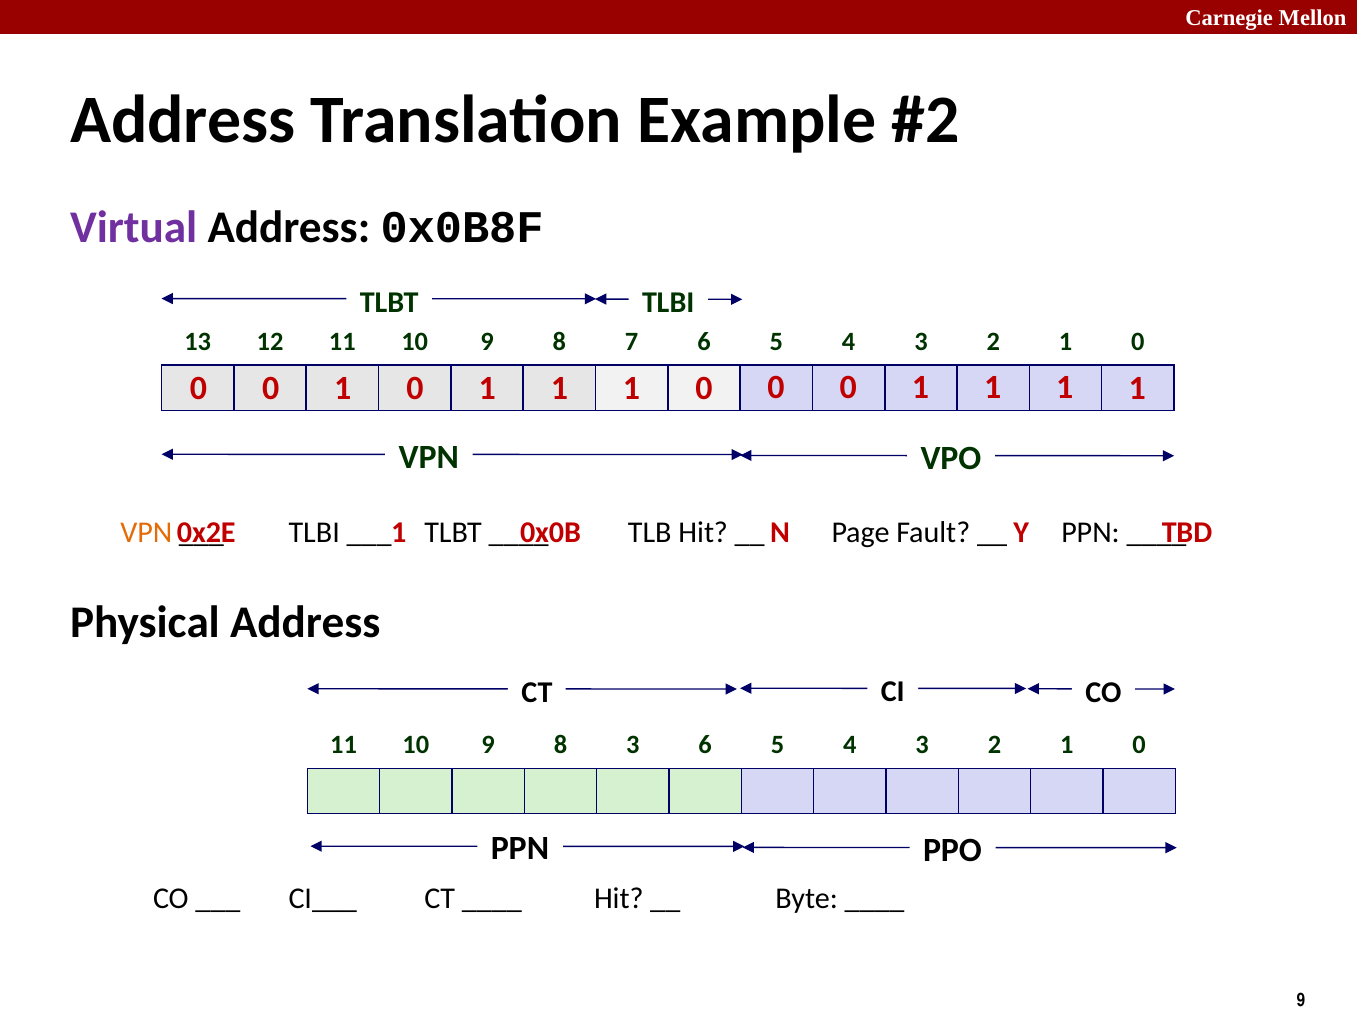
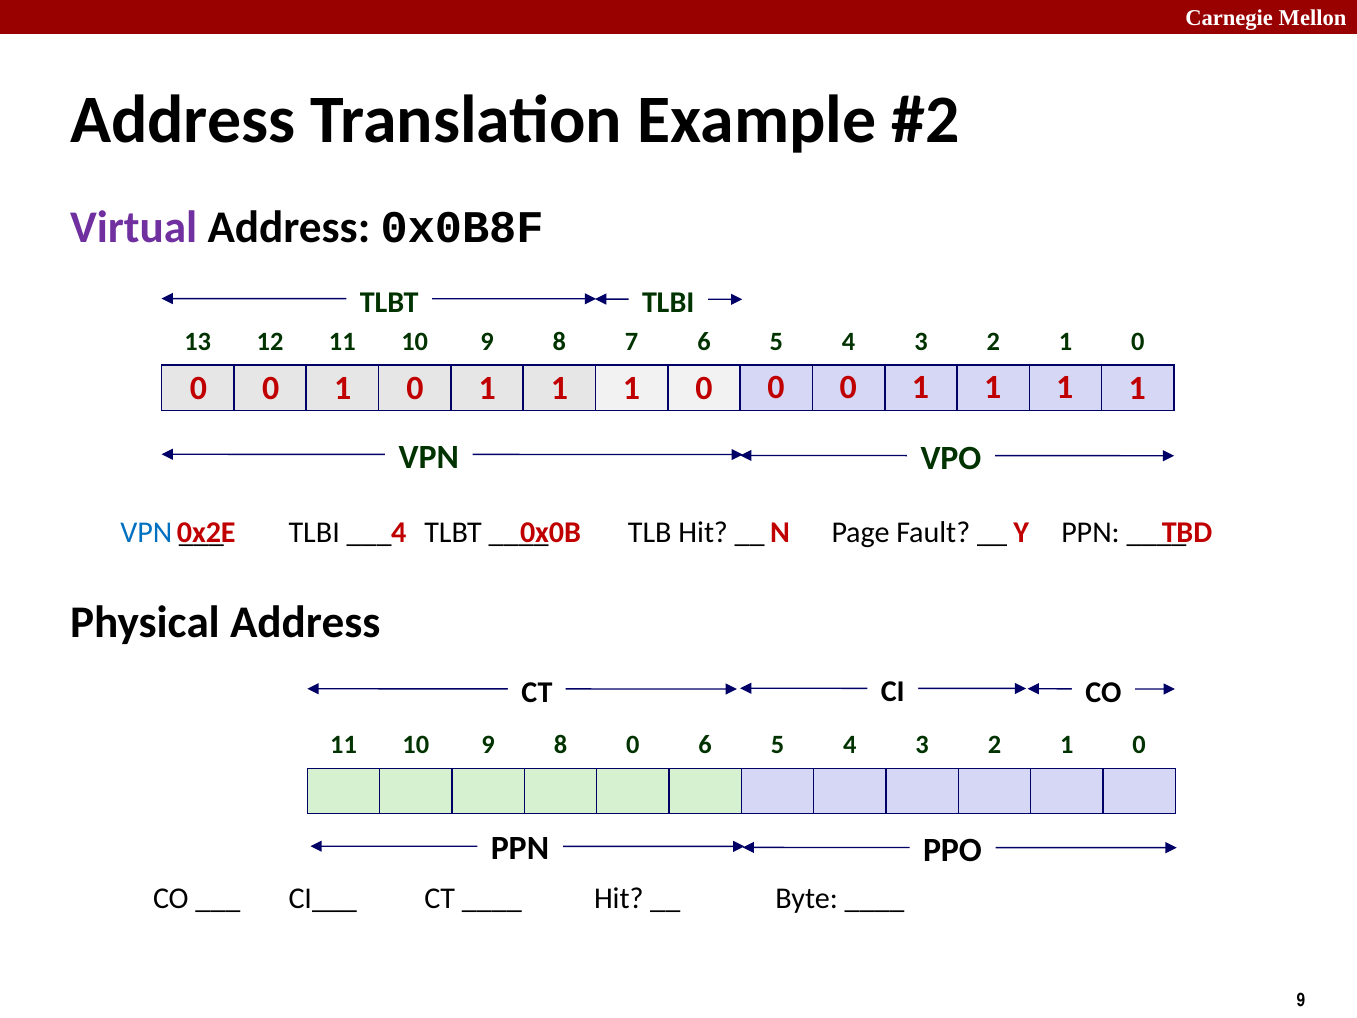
VPN at (146, 532) colour: orange -> blue
1 at (399, 533): 1 -> 4
8 3: 3 -> 0
